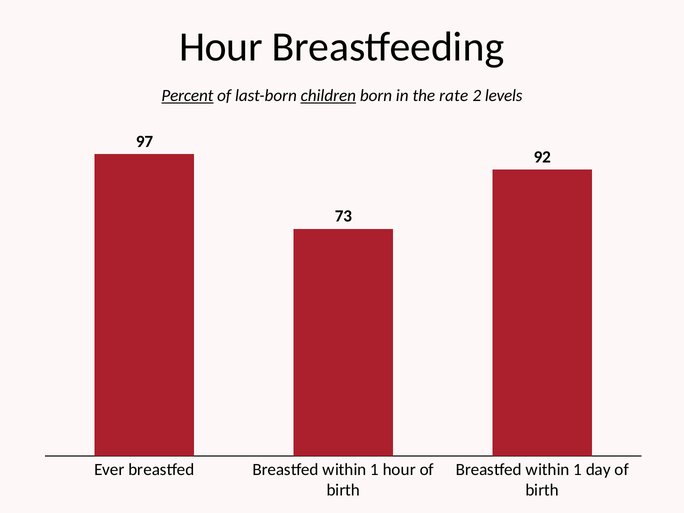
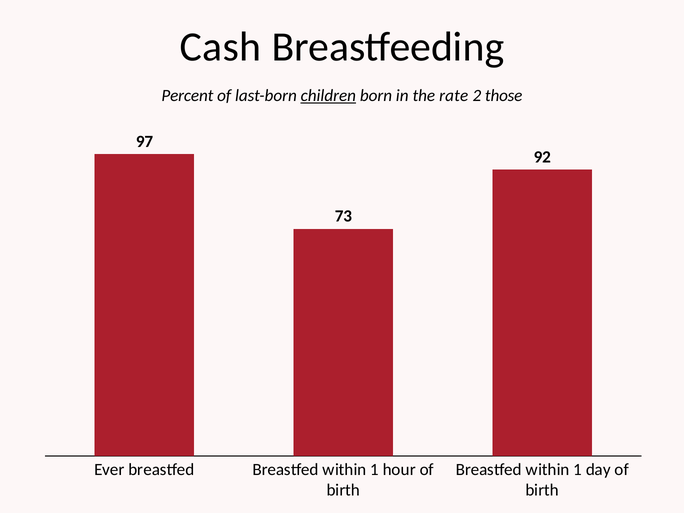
Hour at (221, 47): Hour -> Cash
Percent underline: present -> none
levels: levels -> those
